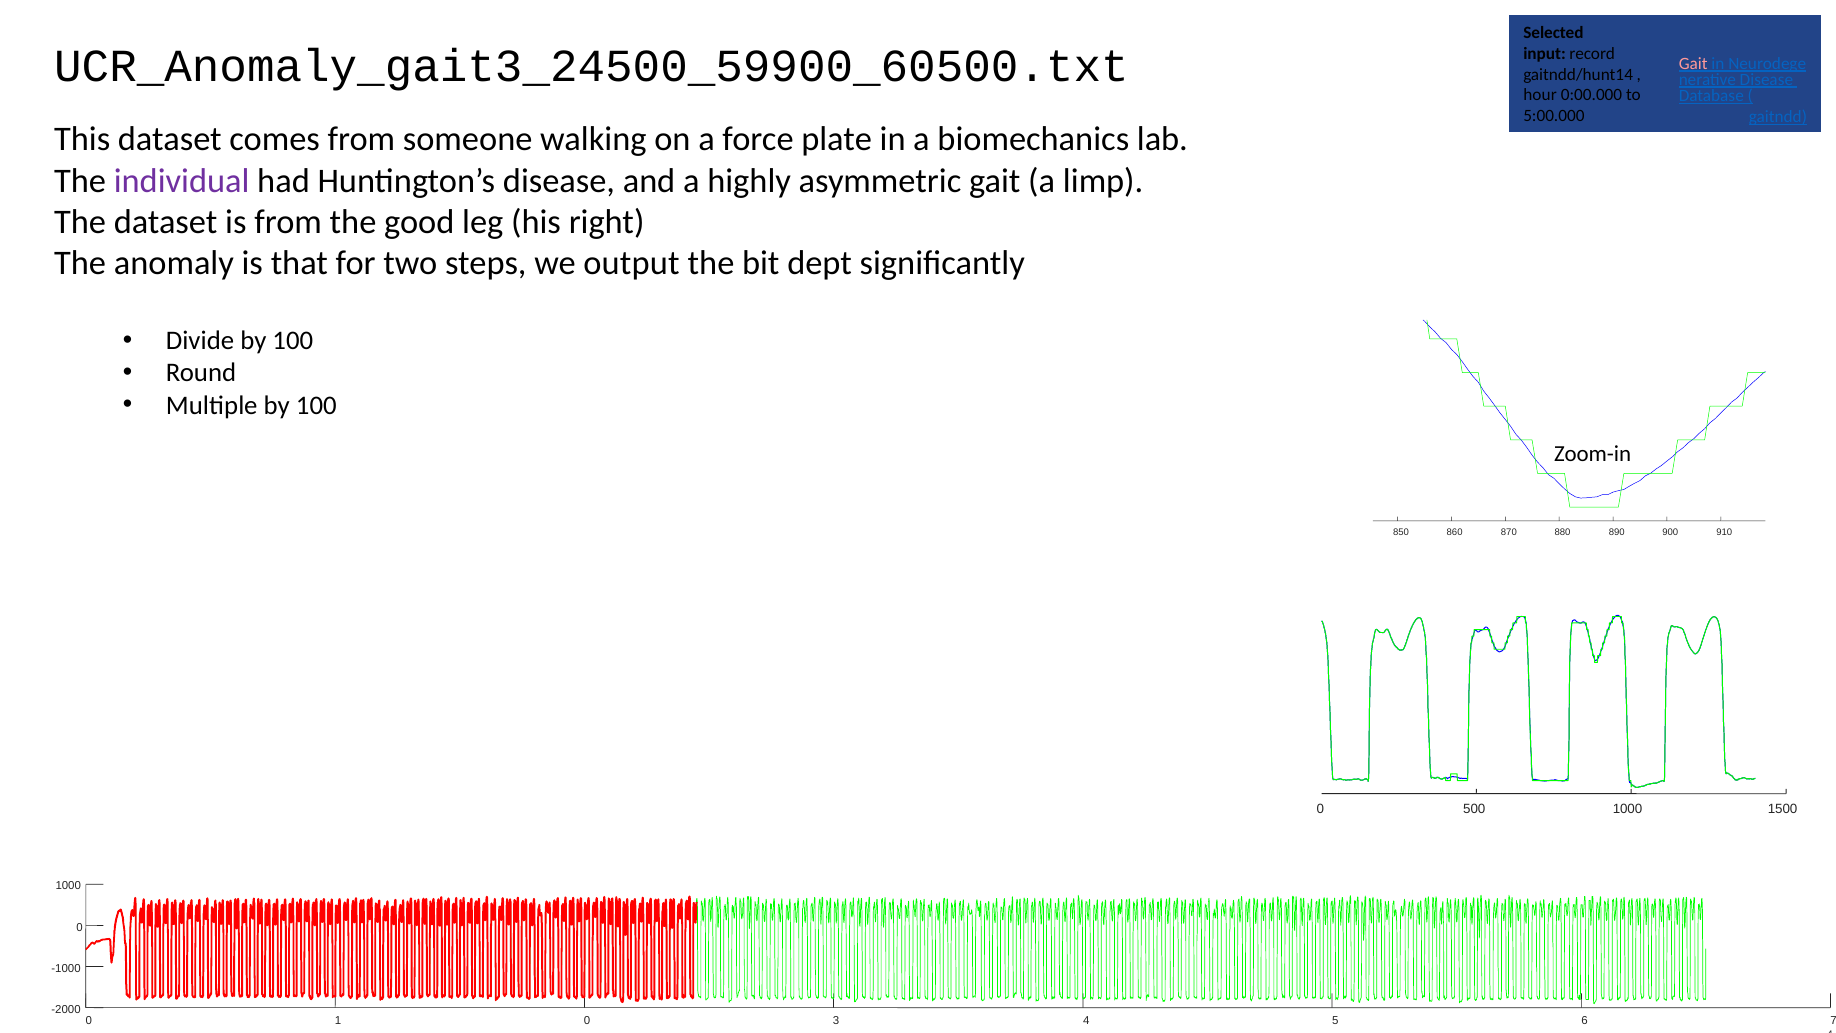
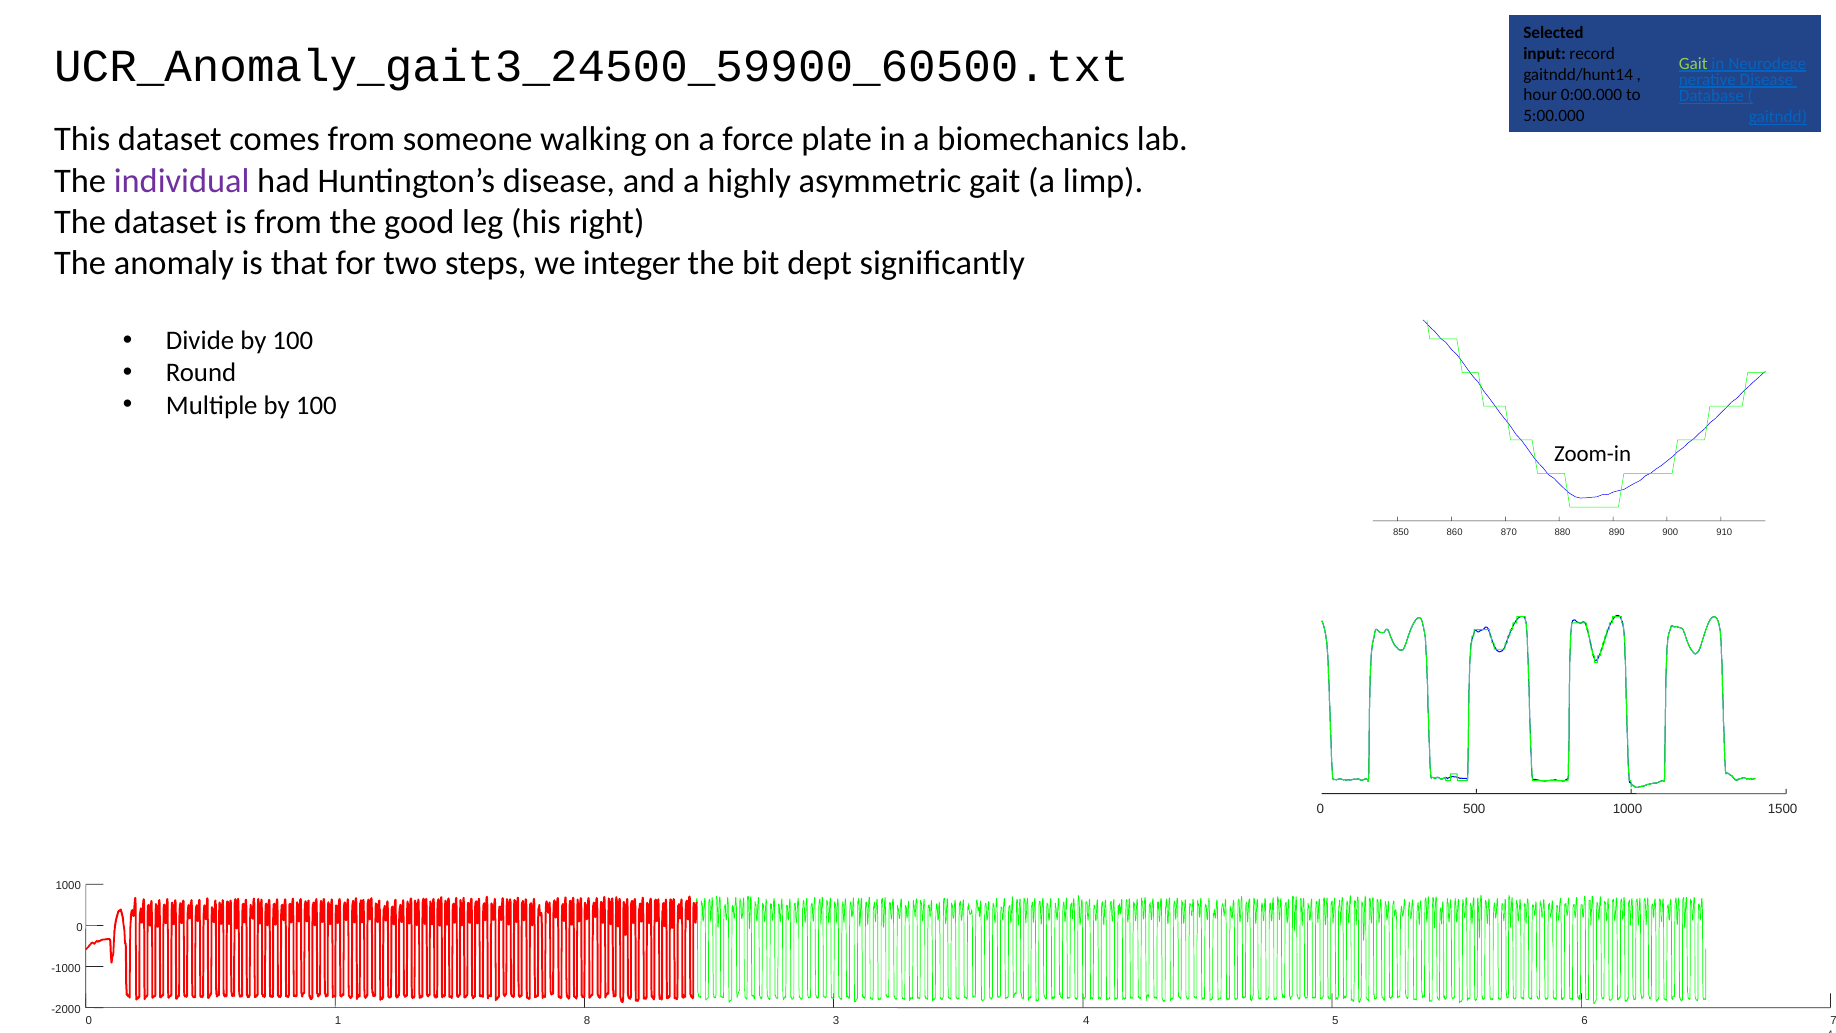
Gait at (1693, 63) colour: pink -> light green
output: output -> integer
1 0: 0 -> 8
